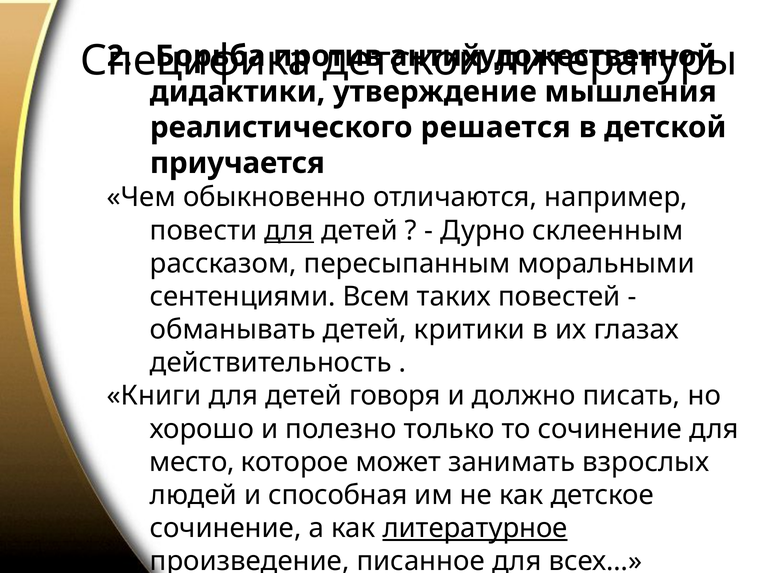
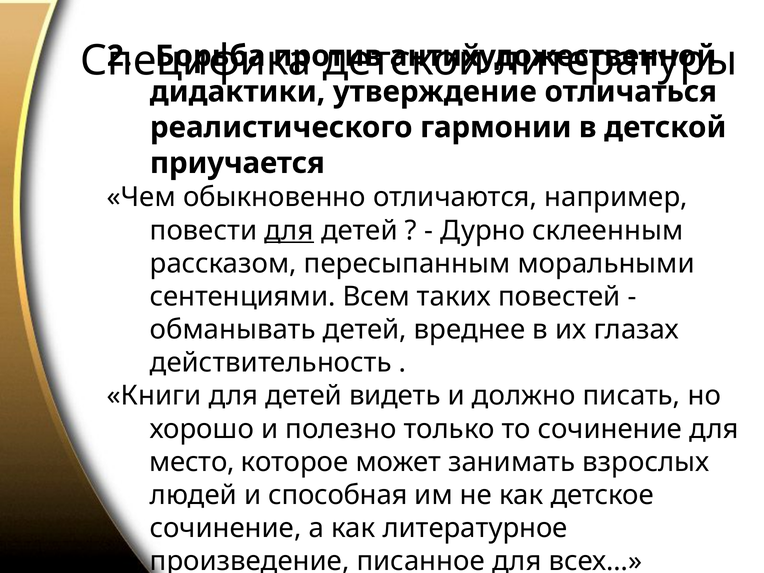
мышления: мышления -> отличаться
решается: решается -> гармонии
критики: критики -> вреднее
говоря: говоря -> видеть
литературное underline: present -> none
